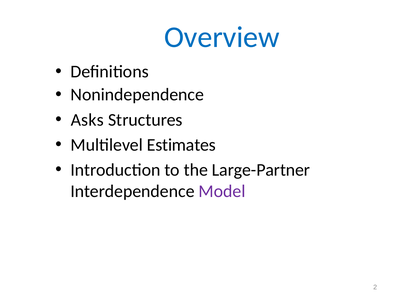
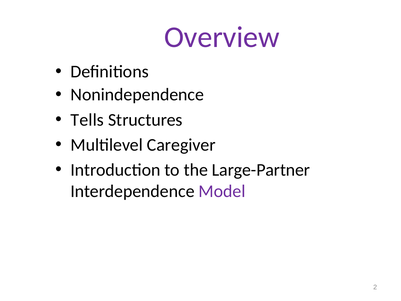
Overview colour: blue -> purple
Asks: Asks -> Tells
Estimates: Estimates -> Caregiver
